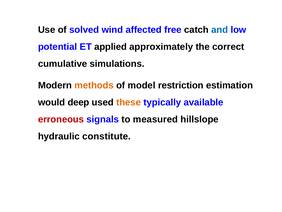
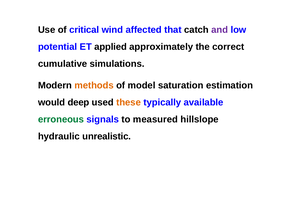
solved: solved -> critical
free: free -> that
and colour: blue -> purple
restriction: restriction -> saturation
erroneous colour: red -> green
constitute: constitute -> unrealistic
